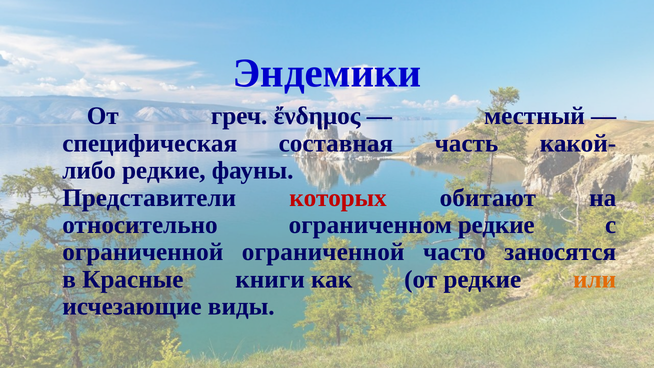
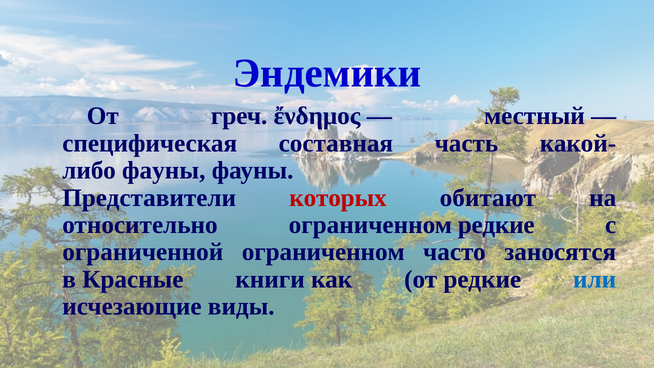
редкие at (164, 170): редкие -> фауны
ограниченной ограниченной: ограниченной -> ограниченном
или colour: orange -> blue
